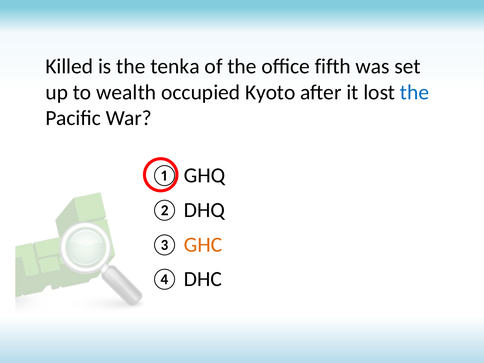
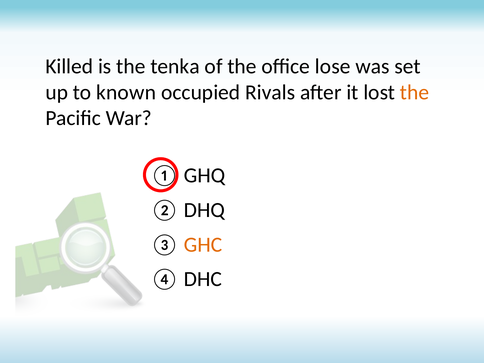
fifth: fifth -> lose
wealth: wealth -> known
Kyoto: Kyoto -> Rivals
the at (414, 92) colour: blue -> orange
